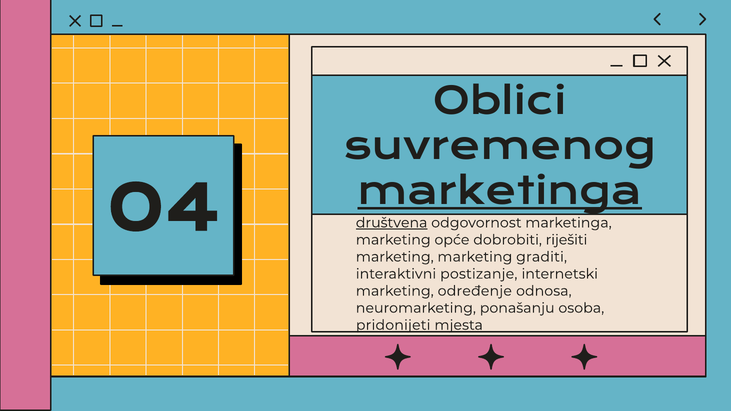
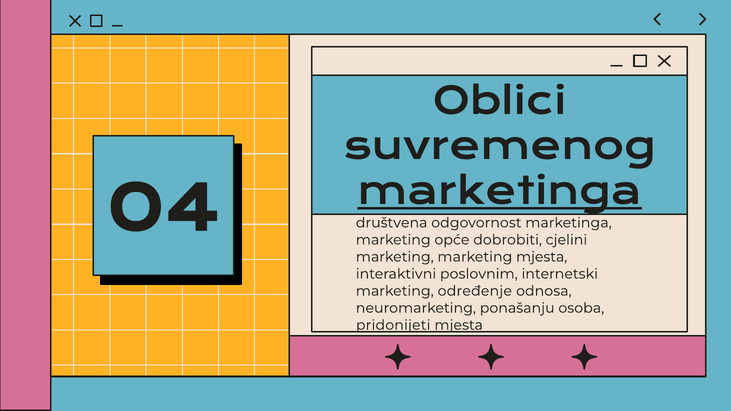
društvena underline: present -> none
riješiti: riješiti -> cjelini
marketing graditi: graditi -> mjesta
postizanje: postizanje -> poslovnim
